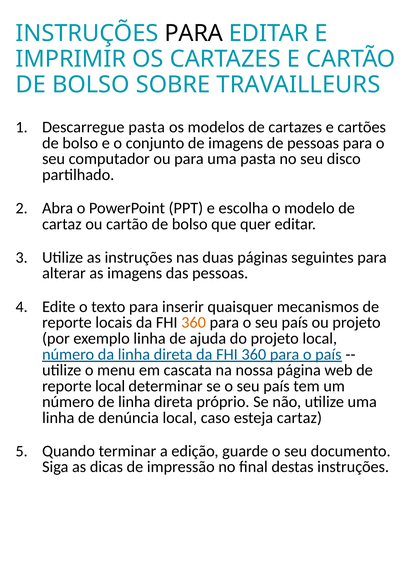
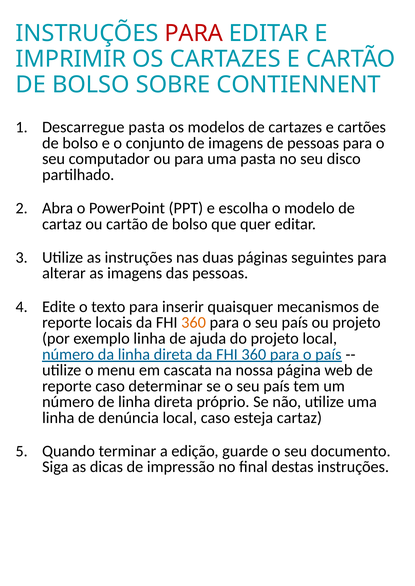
PARA at (194, 33) colour: black -> red
TRAVAILLEURS: TRAVAILLEURS -> CONTIENNENT
reporte local: local -> caso
